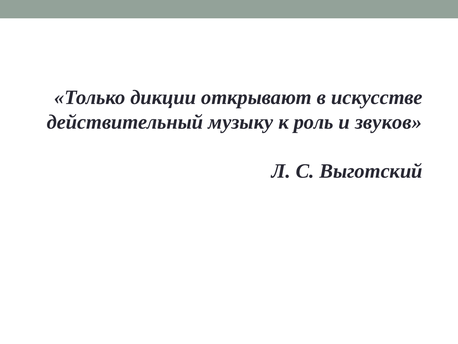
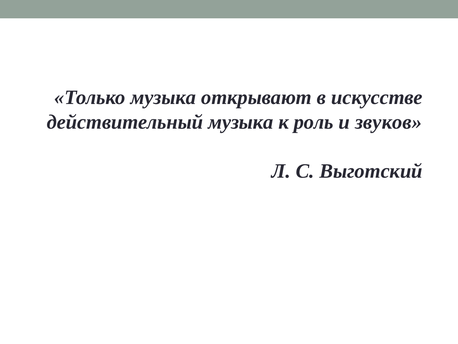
Только дикции: дикции -> музыка
действительный музыку: музыку -> музыка
